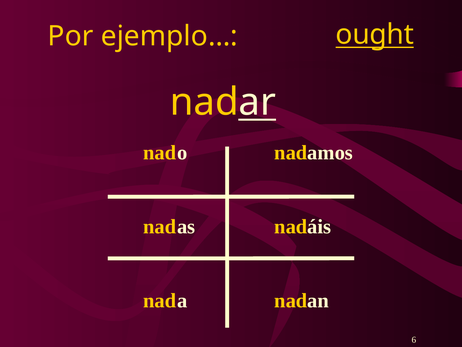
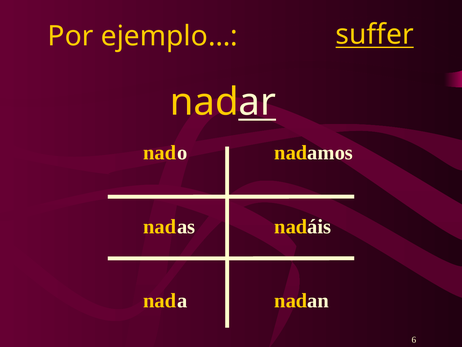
ought: ought -> suffer
